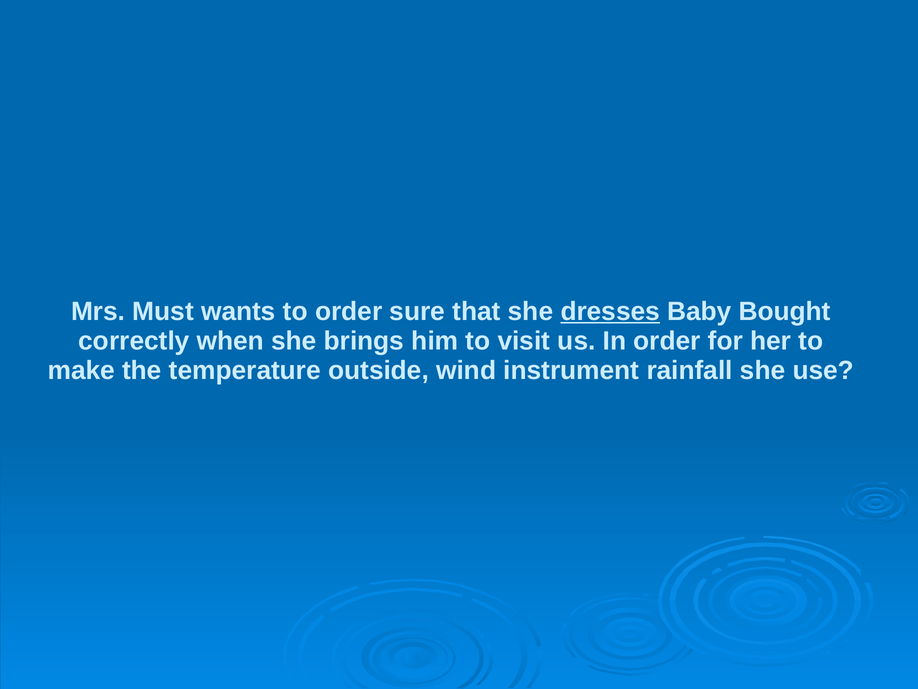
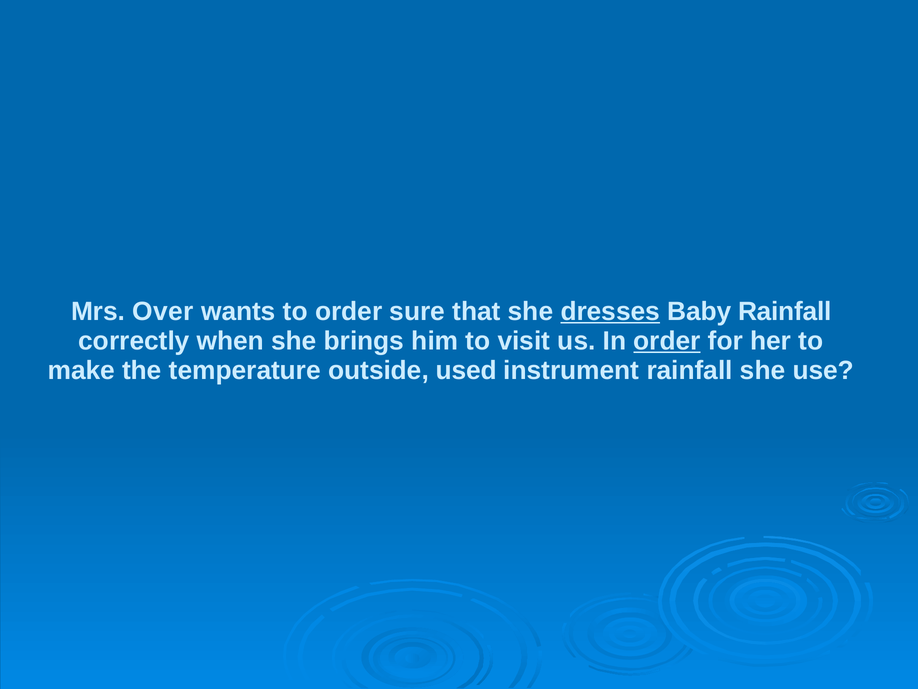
Must: Must -> Over
Baby Bought: Bought -> Rainfall
order at (667, 341) underline: none -> present
wind: wind -> used
